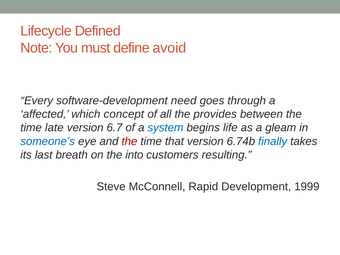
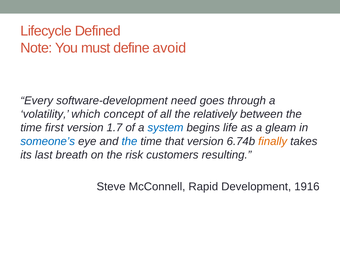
affected: affected -> volatility
provides: provides -> relatively
late: late -> first
6.7: 6.7 -> 1.7
the at (129, 141) colour: red -> blue
finally colour: blue -> orange
into: into -> risk
1999: 1999 -> 1916
